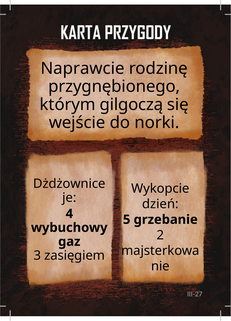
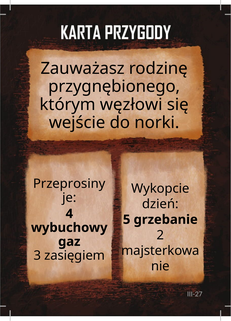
Naprawcie: Naprawcie -> Zauważasz
gilgoczą: gilgoczą -> węzłowi
Dżdżownice: Dżdżownice -> Przeprosiny
